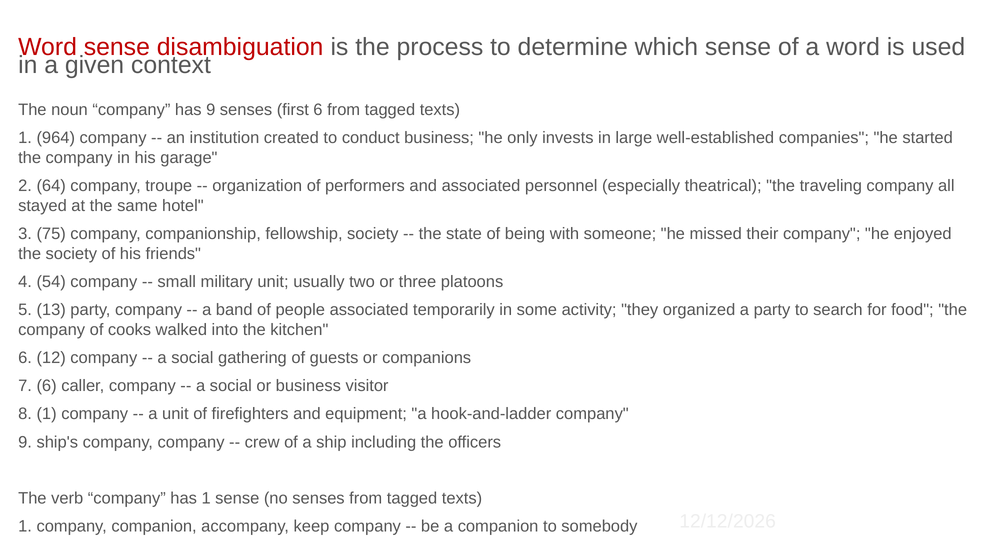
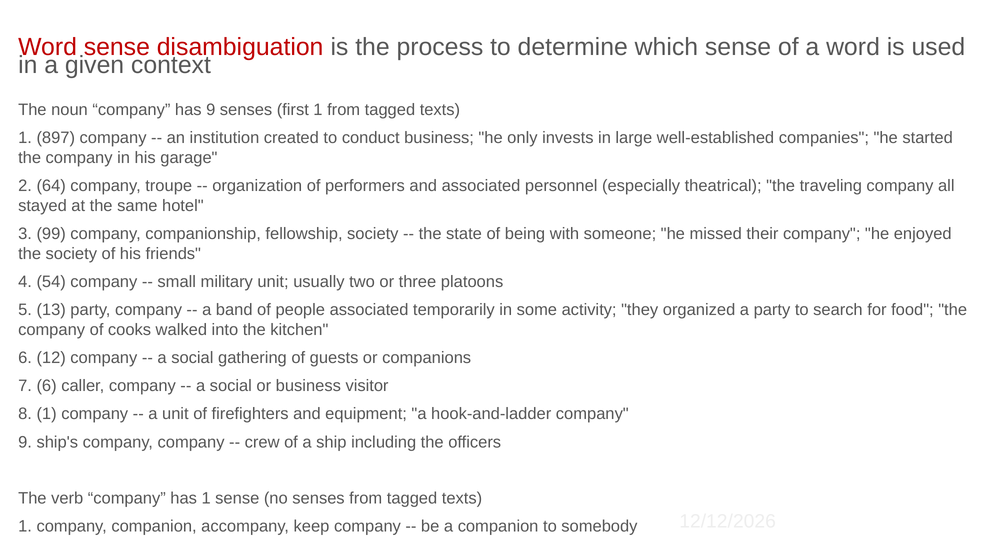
first 6: 6 -> 1
964: 964 -> 897
75: 75 -> 99
